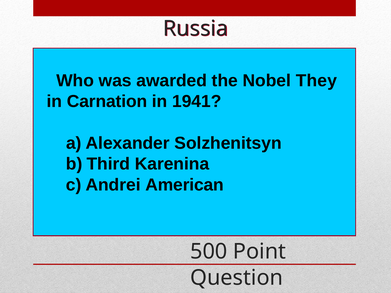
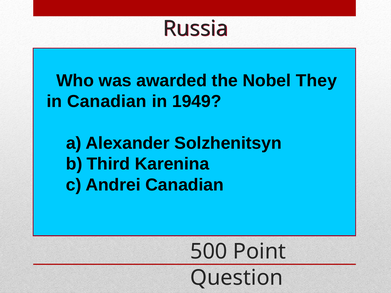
in Carnation: Carnation -> Canadian
1941: 1941 -> 1949
Andrei American: American -> Canadian
